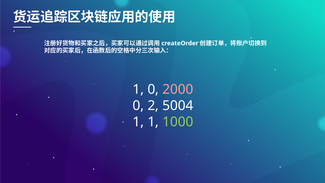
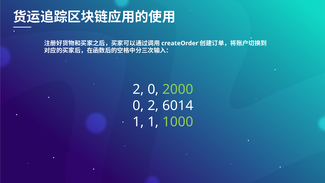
1 at (138, 89): 1 -> 2
2000 colour: pink -> light green
5004: 5004 -> 6014
